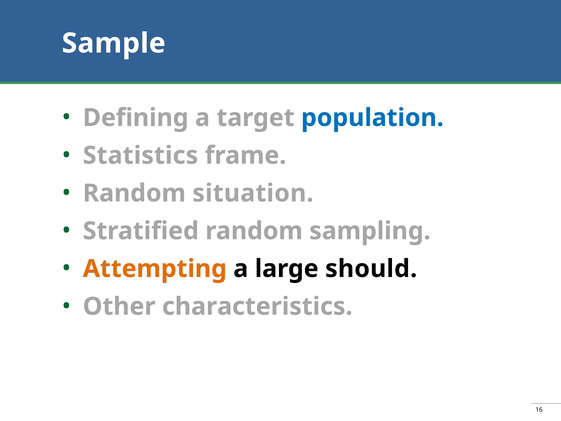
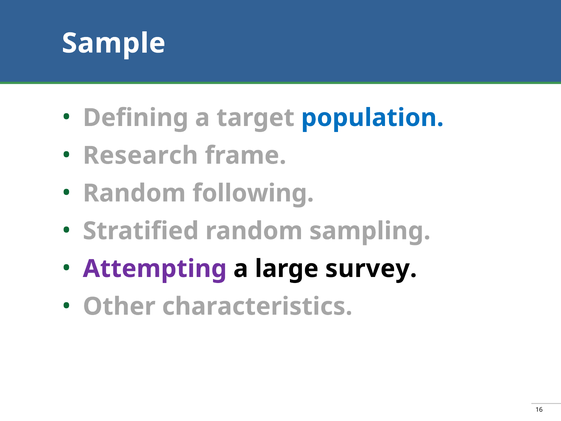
Statistics: Statistics -> Research
situation: situation -> following
Attempting colour: orange -> purple
should: should -> survey
